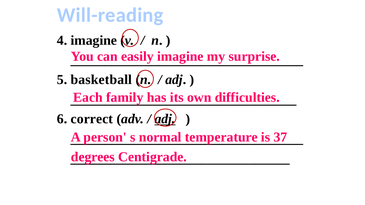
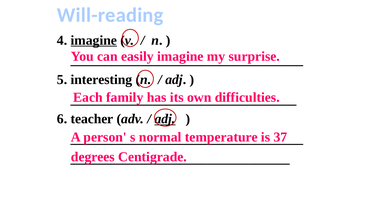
imagine at (94, 40) underline: none -> present
basketball: basketball -> interesting
correct: correct -> teacher
